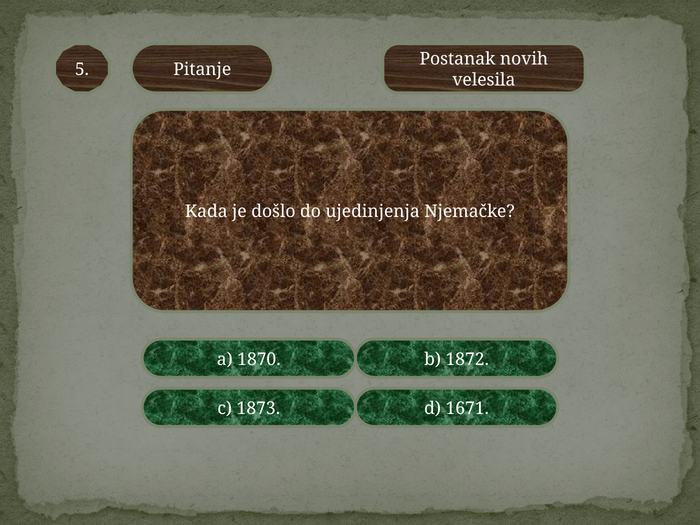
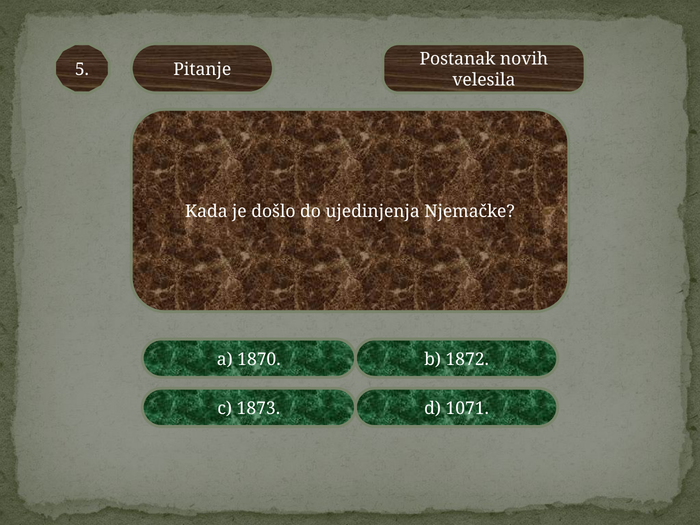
1671: 1671 -> 1071
